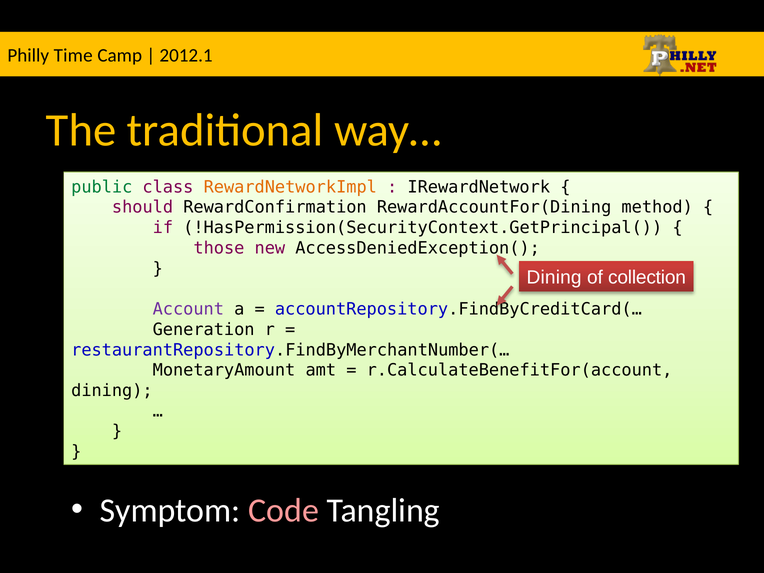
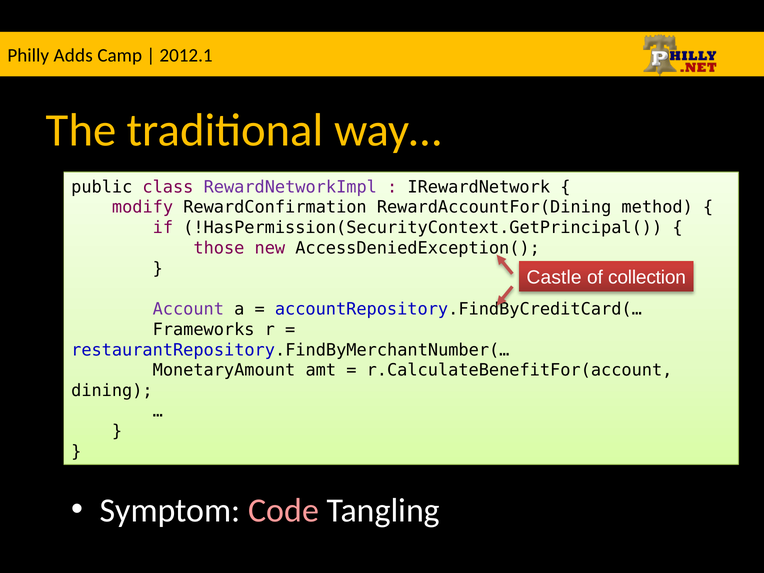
Time: Time -> Adds
public colour: green -> black
RewardNetworkImpl colour: orange -> purple
should: should -> modify
Dining at (554, 278): Dining -> Castle
Generation: Generation -> Frameworks
